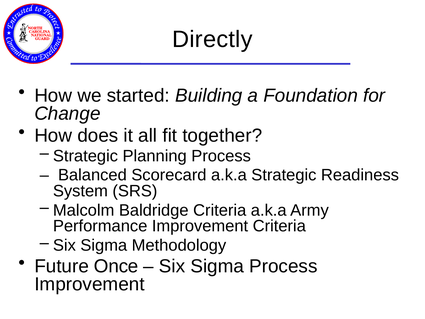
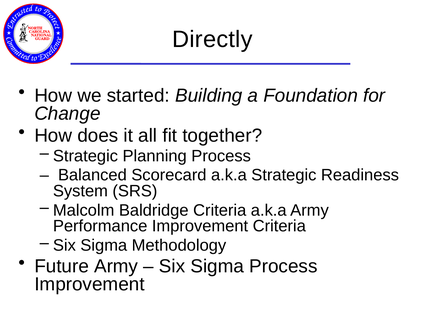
Future Once: Once -> Army
